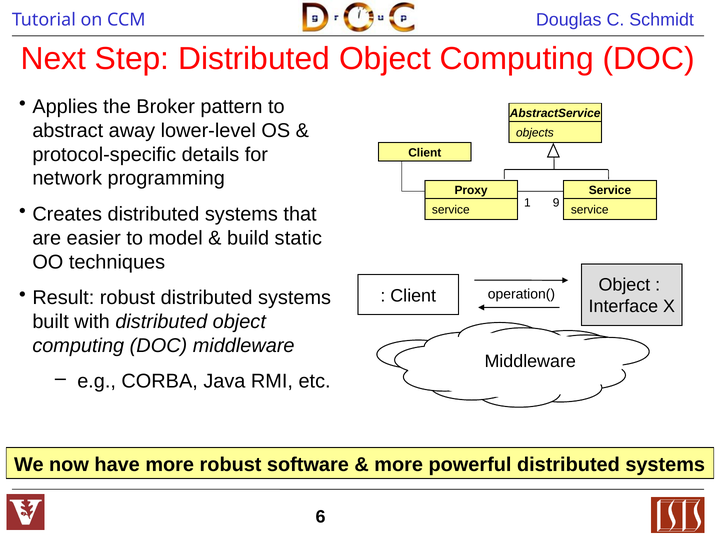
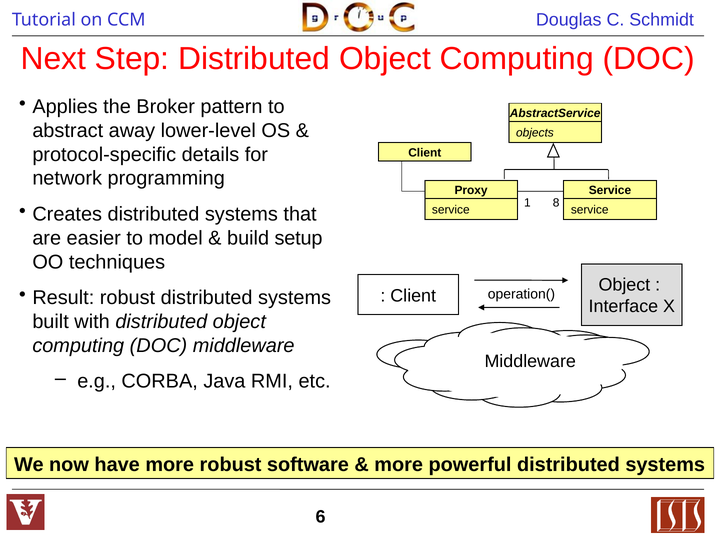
9: 9 -> 8
static: static -> setup
